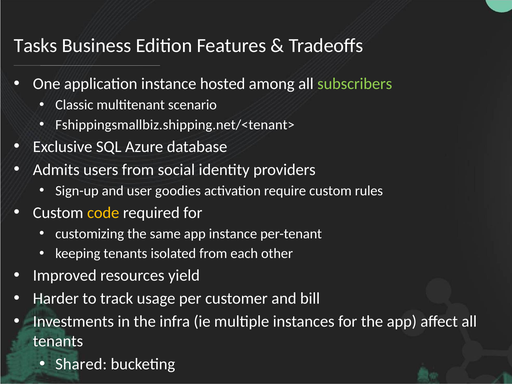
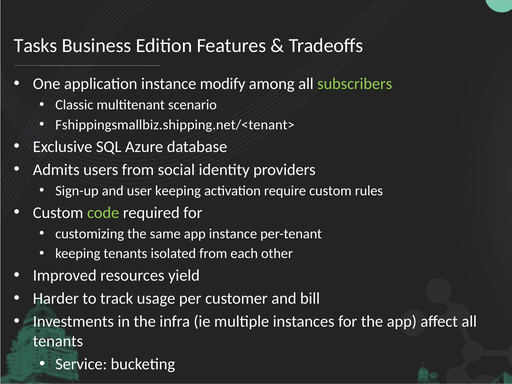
hosted: hosted -> modify
user goodies: goodies -> keeping
code colour: yellow -> light green
Shared: Shared -> Service
